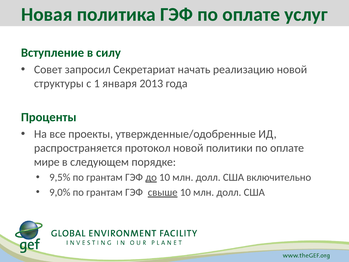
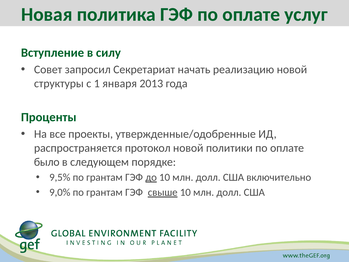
мире: мире -> было
